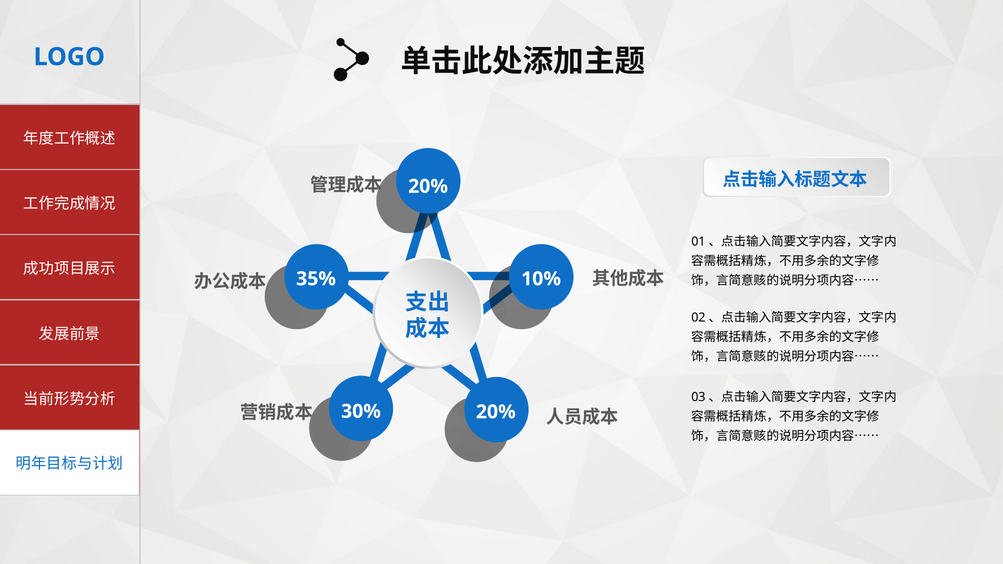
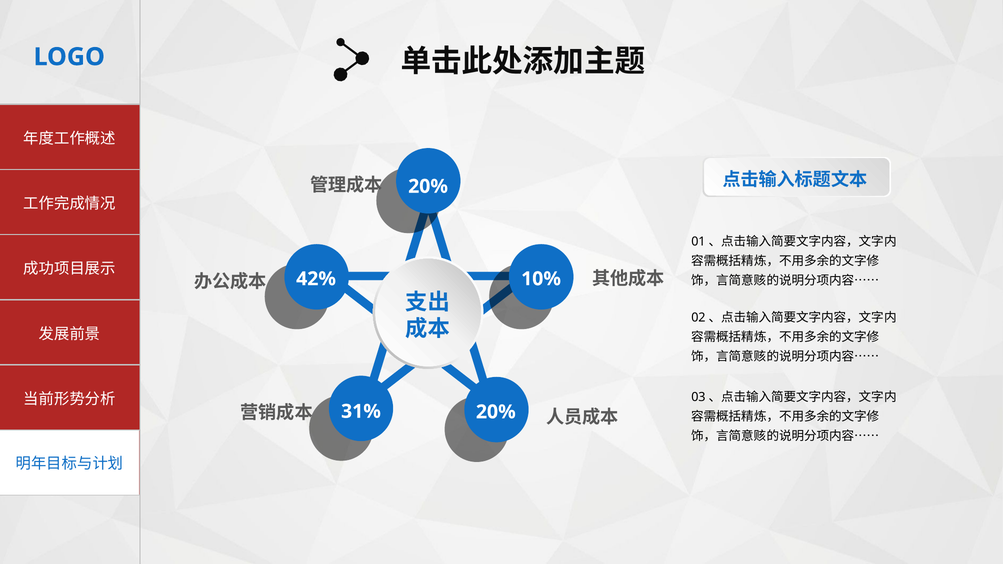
35%: 35% -> 42%
30%: 30% -> 31%
